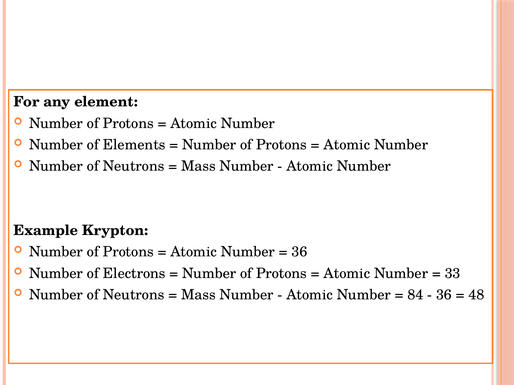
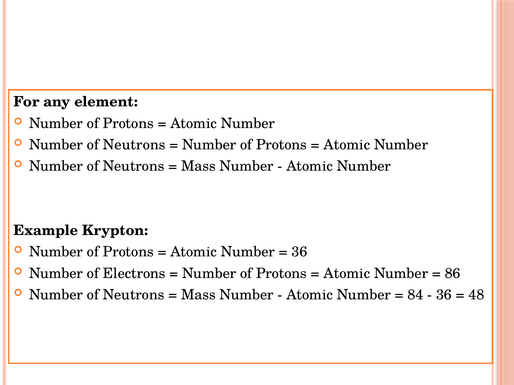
Elements at (134, 145): Elements -> Neutrons
33: 33 -> 86
